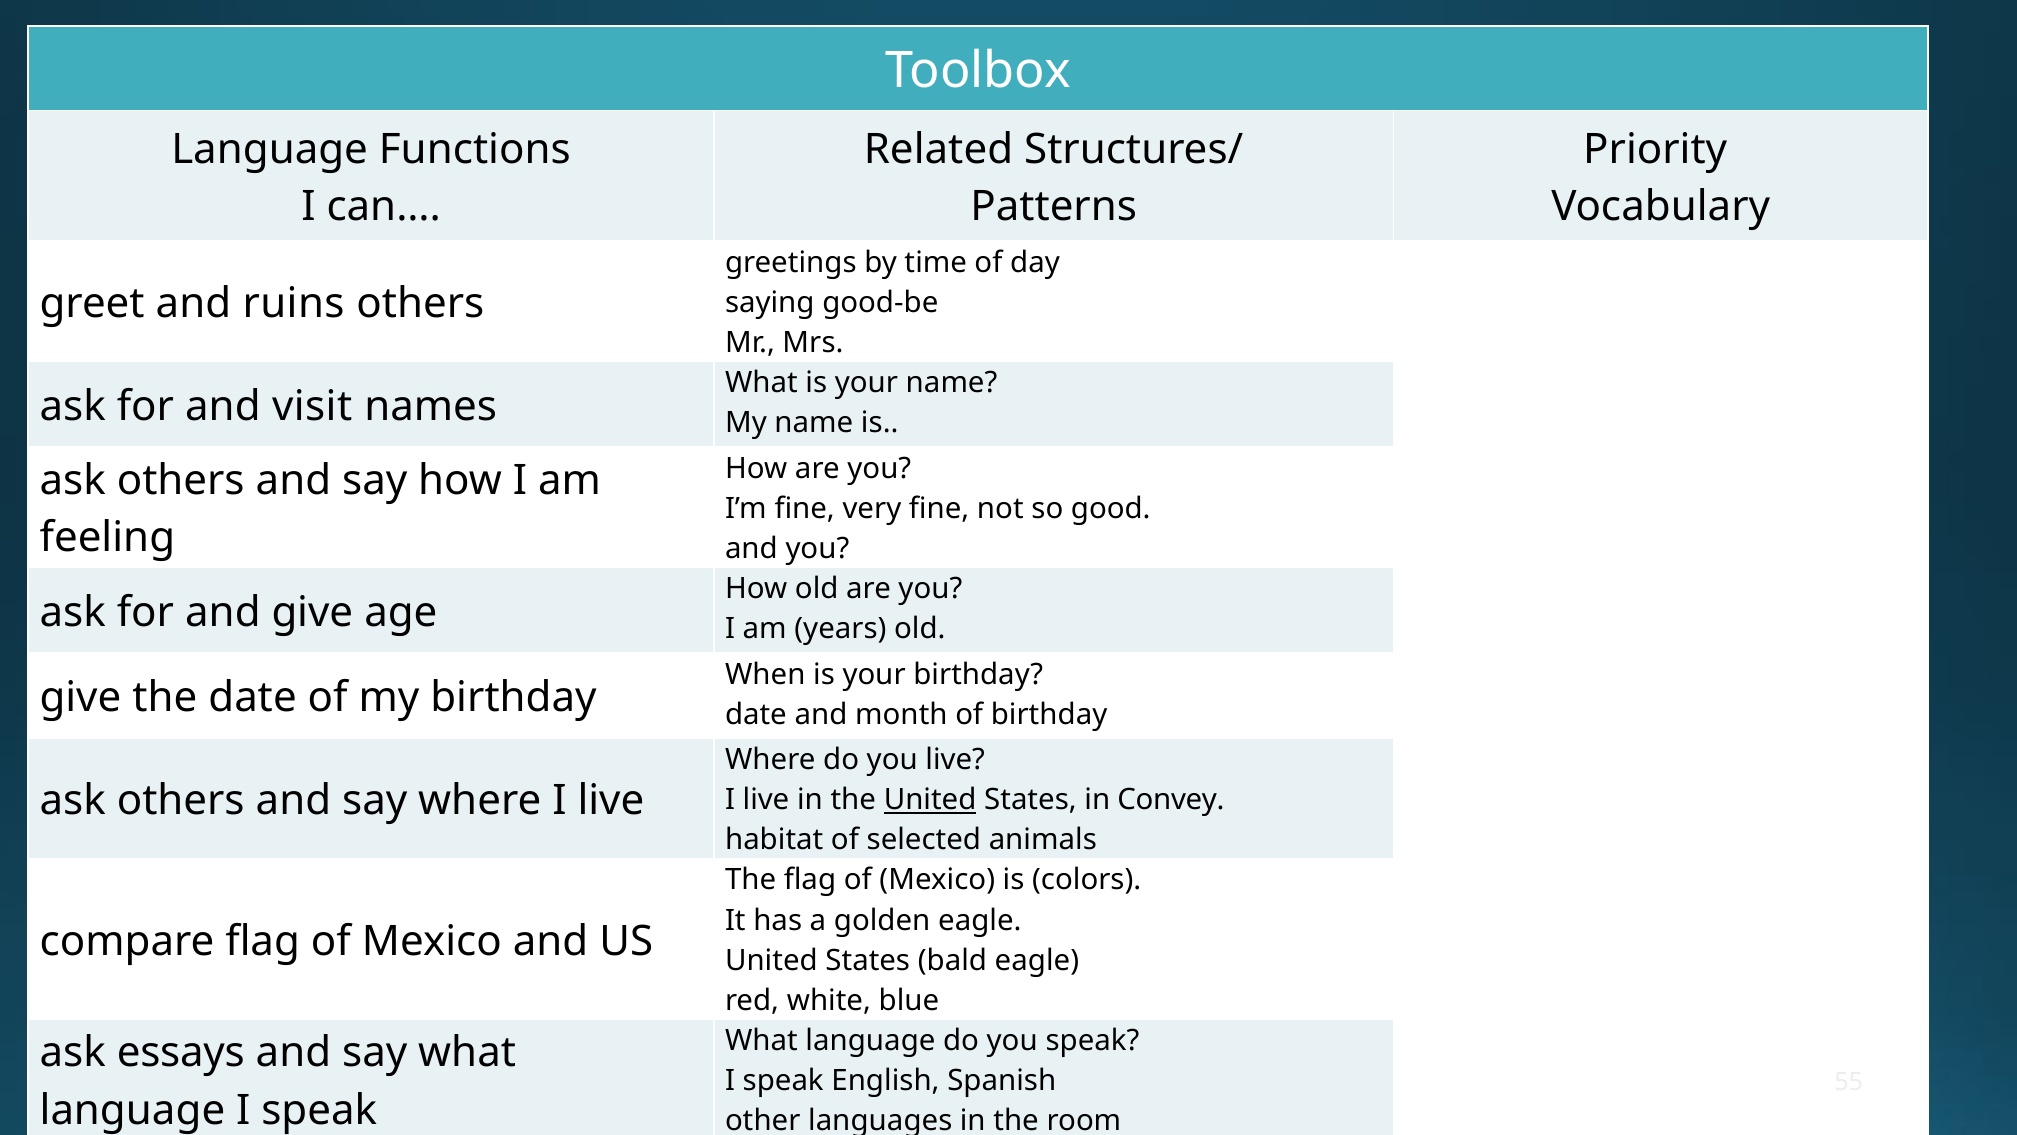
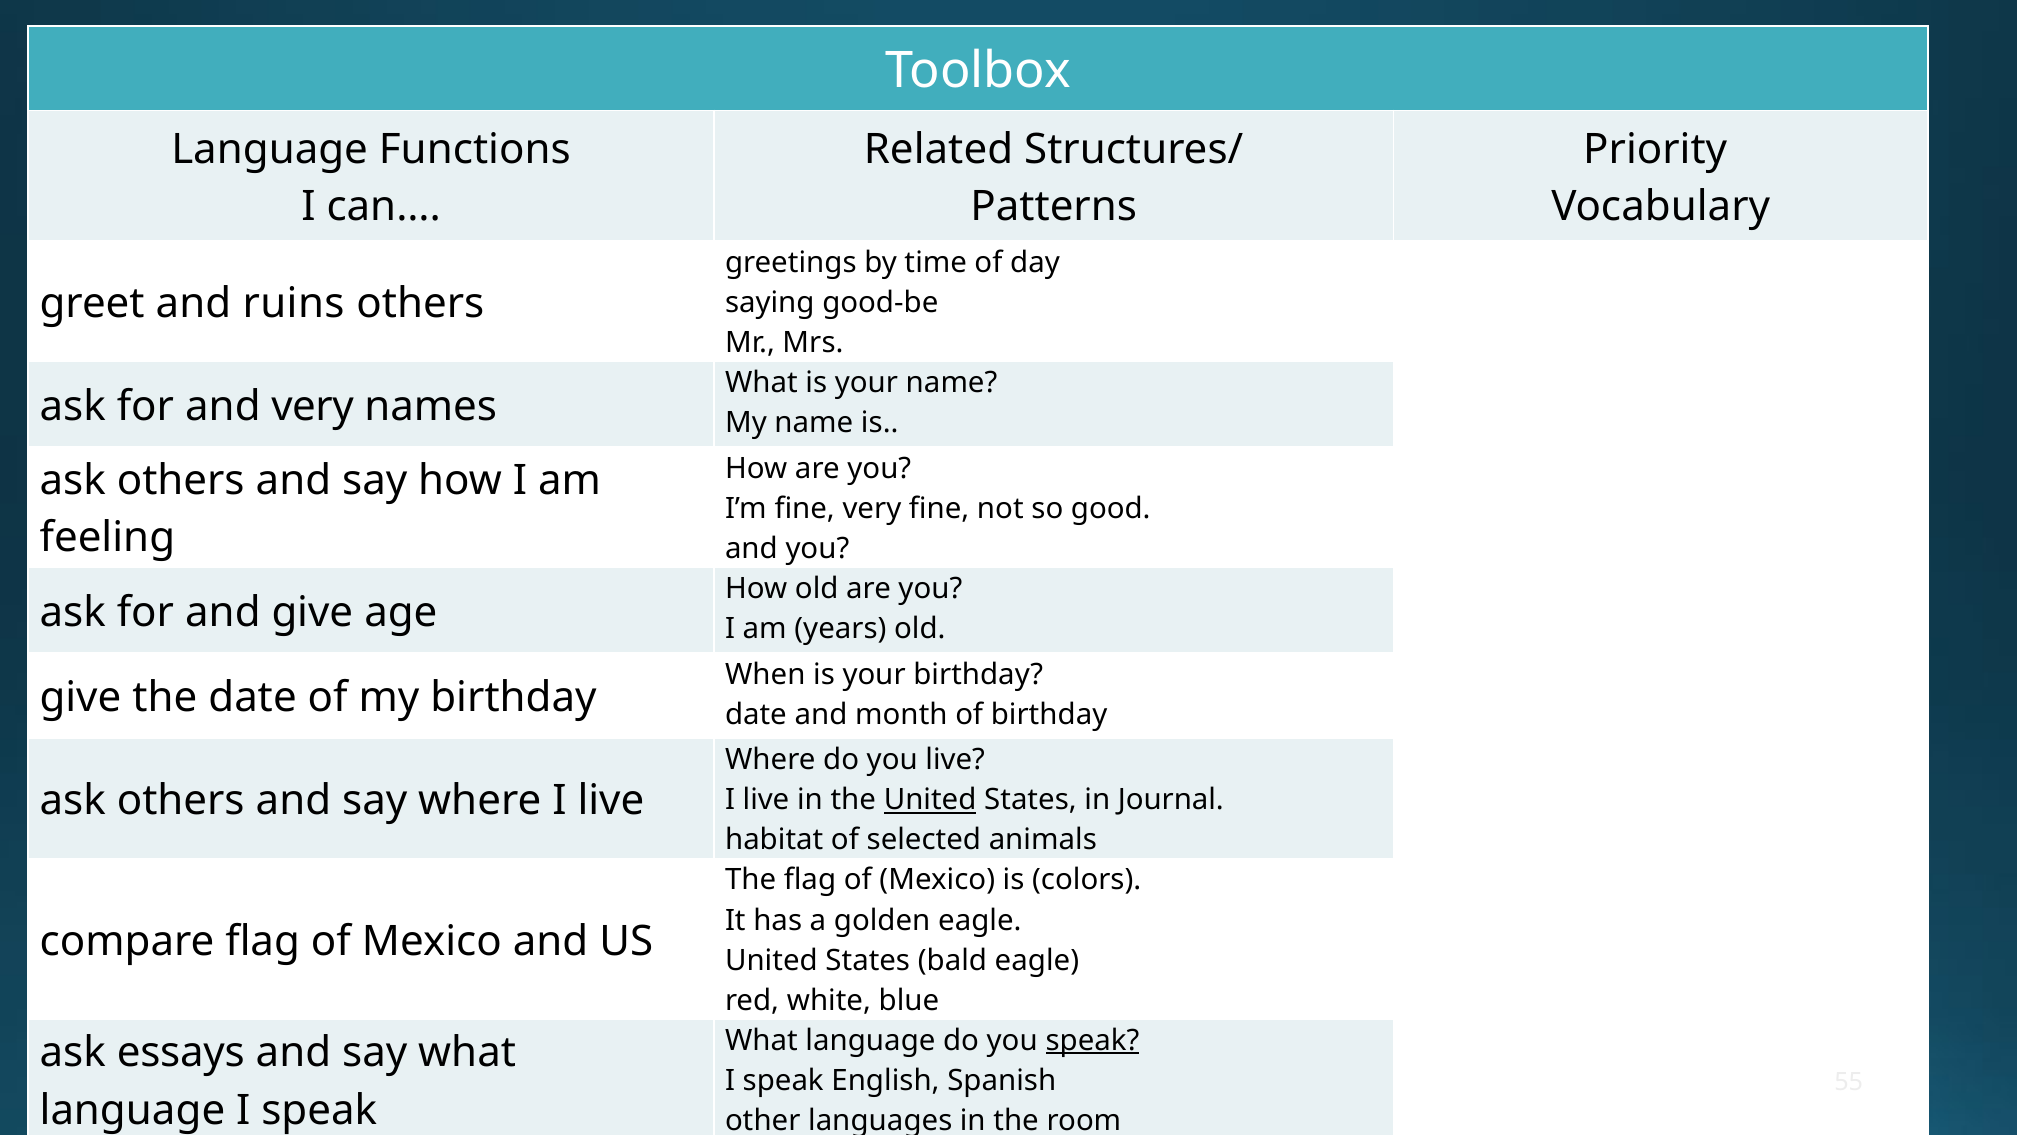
and visit: visit -> very
Convey: Convey -> Journal
speak at (1092, 1040) underline: none -> present
